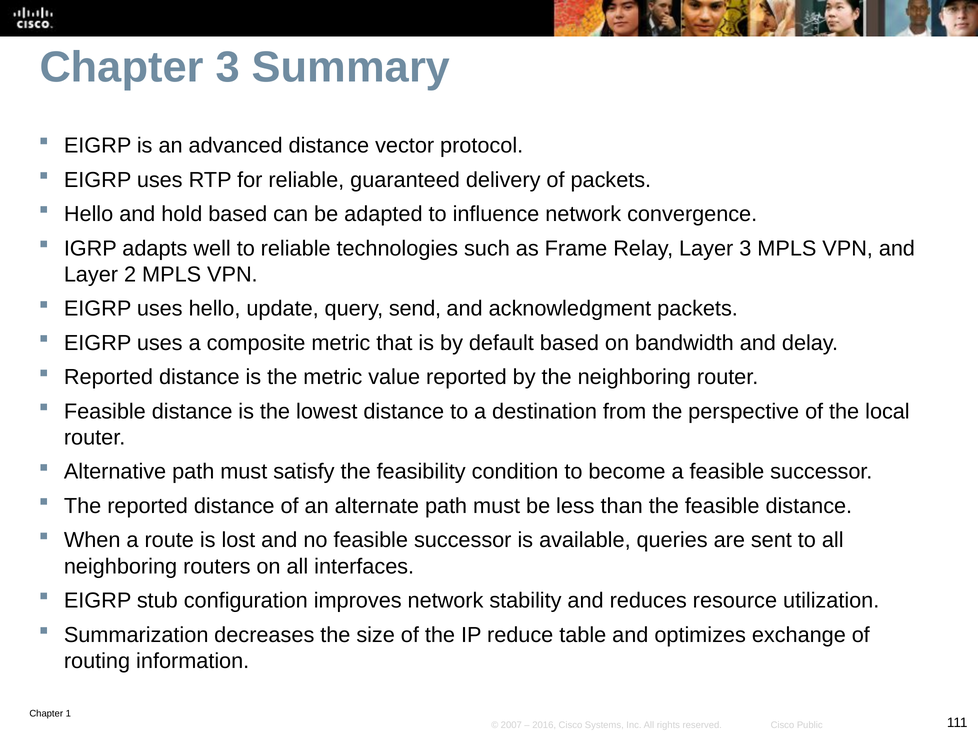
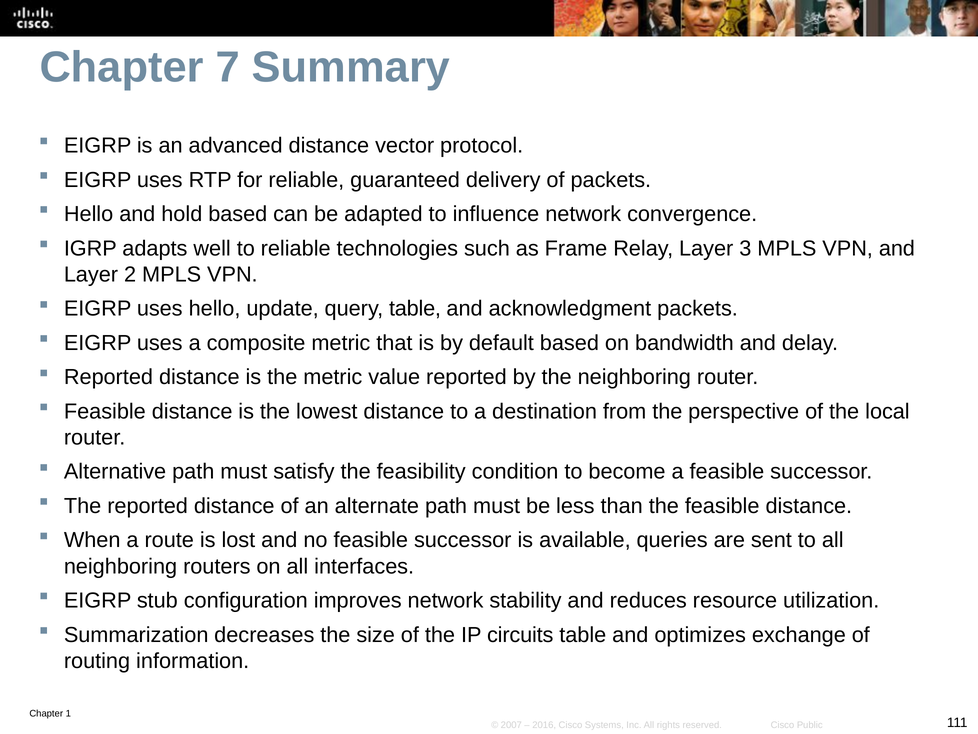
Chapter 3: 3 -> 7
query send: send -> table
reduce: reduce -> circuits
